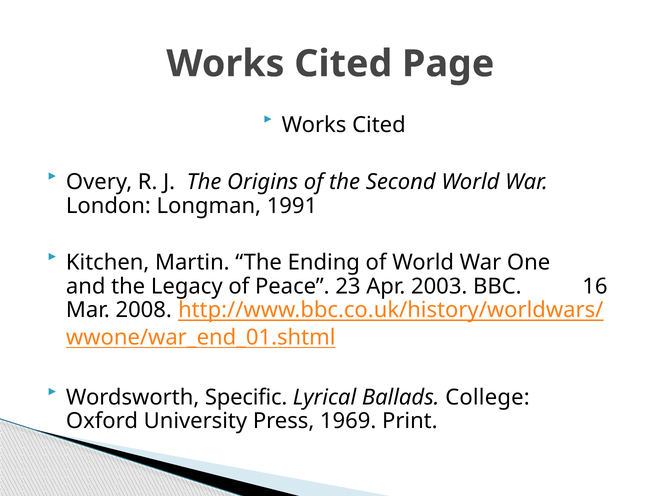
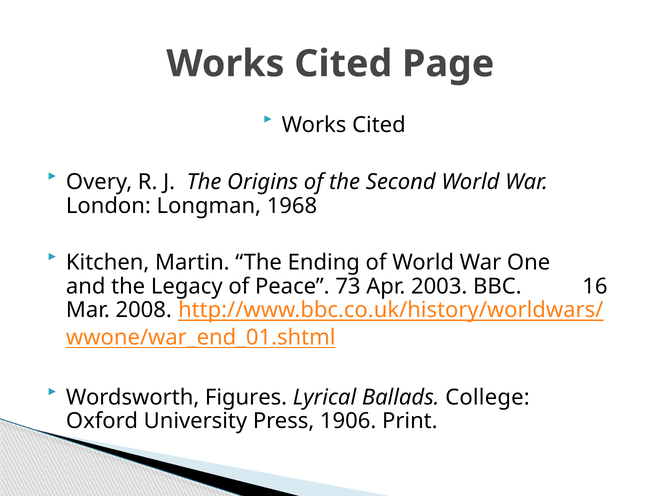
1991: 1991 -> 1968
23: 23 -> 73
Specific: Specific -> Figures
1969: 1969 -> 1906
